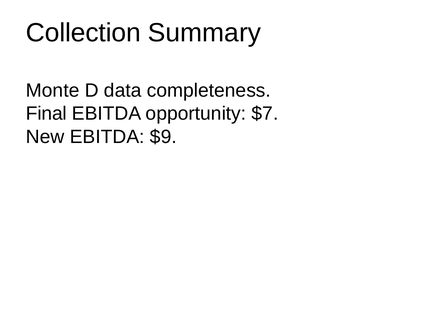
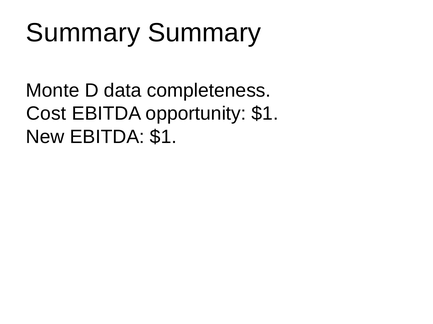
Collection at (83, 33): Collection -> Summary
Final: Final -> Cost
opportunity $7: $7 -> $1
EBITDA $9: $9 -> $1
